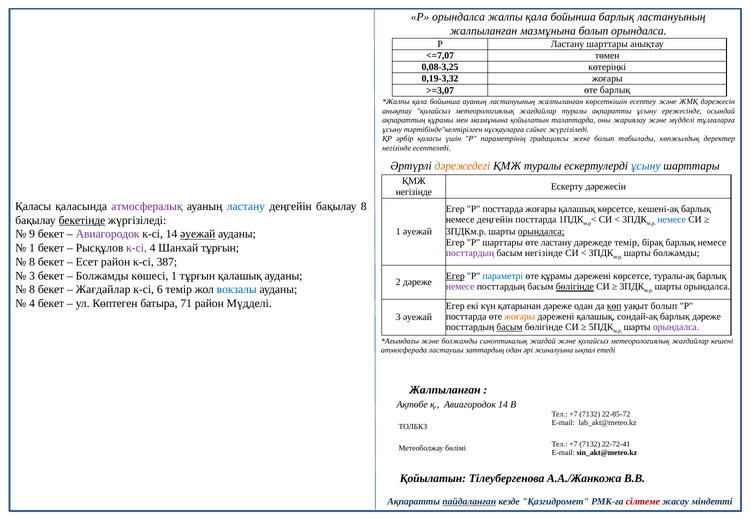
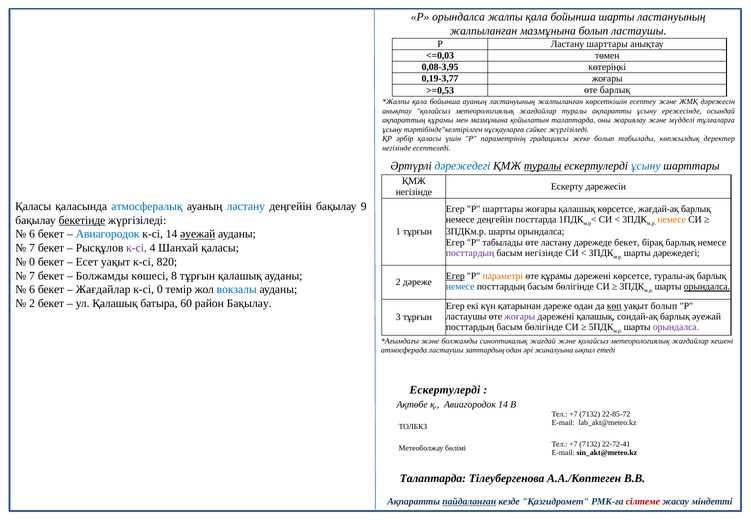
бойынша барлық: барлық -> шарты
болып орындалса: орындалса -> ластаушы
<=7,07: <=7,07 -> <=0,03
0,08-3,25: 0,08-3,25 -> 0,08-3,95
0,19-3,32: 0,19-3,32 -> 0,19-3,77
>=3,07: >=3,07 -> >=0,53
дәрежедегі at (462, 166) colour: orange -> blue
туралы at (543, 166) underline: none -> present
атмосфералық colour: purple -> blue
бақылау 8: 8 -> 9
Егер Р посттарда: посттарда -> шарттары
кешені-ақ: кешені-ақ -> жағдай-ақ
немесе at (672, 220) colour: blue -> orange
1 әуежай: әуежай -> тұрғын
орындалса at (541, 232) underline: present -> none
9 at (32, 234): 9 -> 6
Авиагородок at (108, 234) colour: purple -> blue
P шарттары: шарттары -> табылады
дәрежеде темір: темір -> бекет
1 at (32, 248): 1 -> 7
Шанхай тұрғын: тұрғын -> қаласы
шарты болжамды: болжамды -> дәрежедегі
8 at (32, 262): 8 -> 0
Есет район: район -> уақыт
387: 387 -> 820
3 at (32, 276): 3 -> 7
көшесі 1: 1 -> 8
параметрі colour: blue -> orange
немесе at (460, 287) colour: purple -> blue
бөлігінде at (575, 287) underline: present -> none
орындалса at (707, 287) underline: none -> present
8 at (32, 290): 8 -> 6
к-сі 6: 6 -> 0
4 at (32, 303): 4 -> 2
ул Көптеген: Көптеген -> Қалашық
71: 71 -> 60
район Мүдделі: Мүдделі -> Бақылау
посттарда at (466, 316): посттарда -> ластаушы
жоғары at (520, 316) colour: orange -> purple
барлық дәреже: дәреже -> әуежай
3 әуежай: әуежай -> тұрғын
басым at (509, 327) underline: present -> none
Жалпыланған at (445, 390): Жалпыланған -> Ескертулерді
Қойылатын at (433, 478): Қойылатын -> Талаптарда
А.А./Жанкожа: А.А./Жанкожа -> А.А./Көптеген
